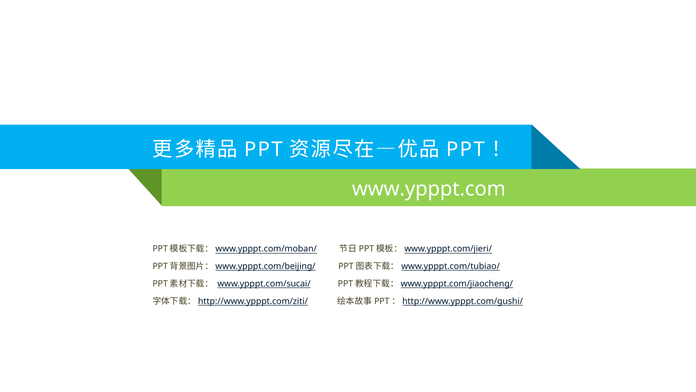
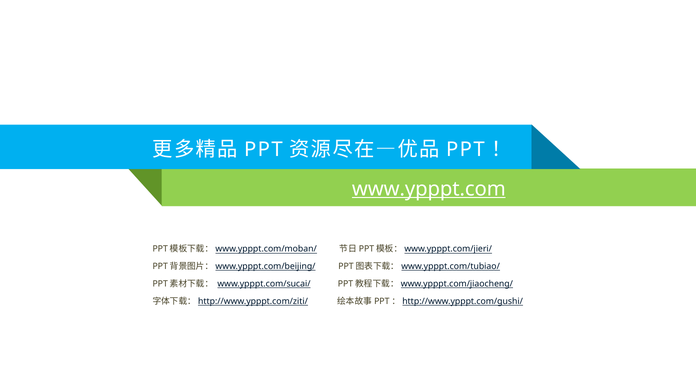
www.ypppt.com underline: none -> present
